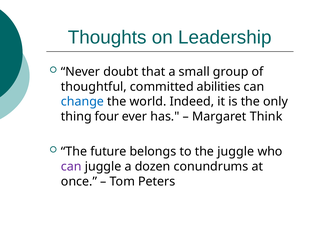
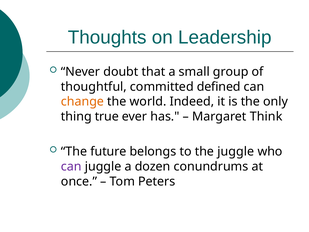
abilities: abilities -> defined
change colour: blue -> orange
four: four -> true
